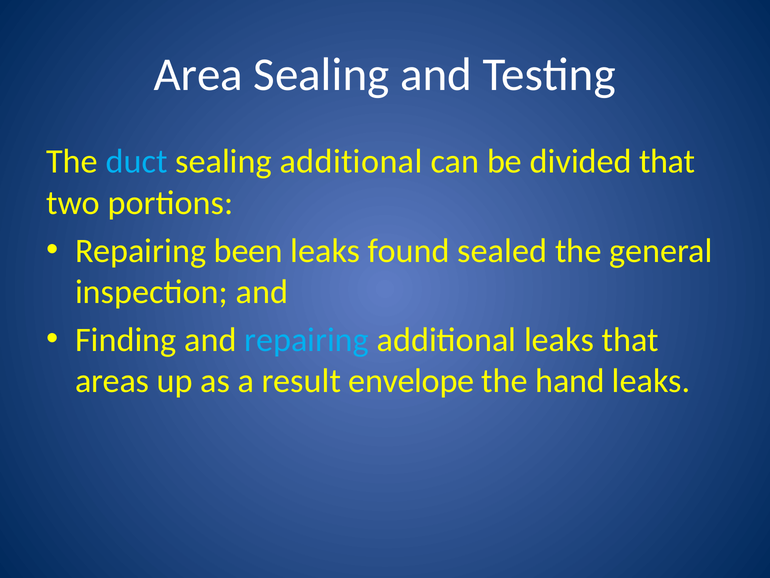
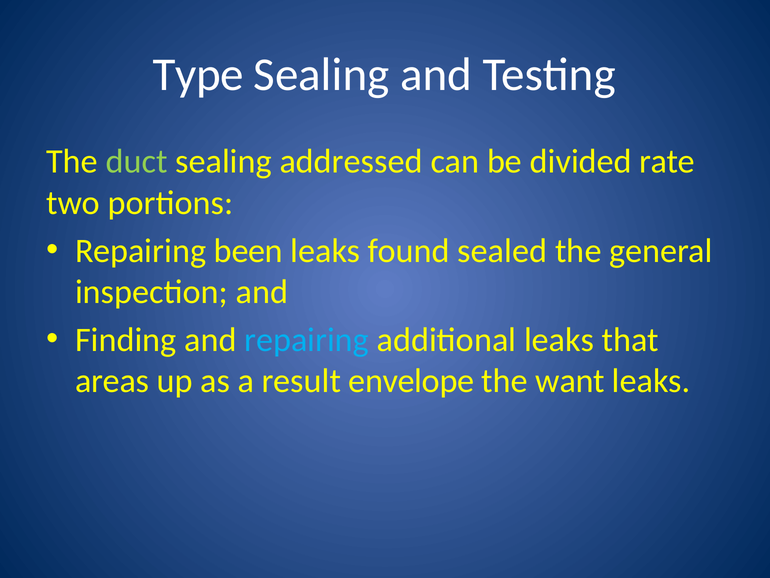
Area: Area -> Type
duct colour: light blue -> light green
sealing additional: additional -> addressed
divided that: that -> rate
hand: hand -> want
